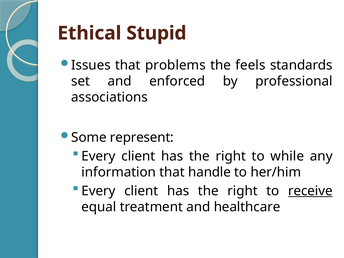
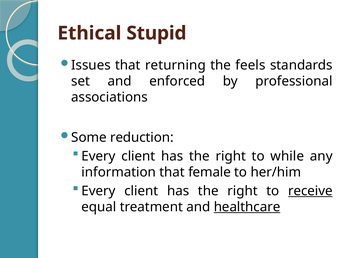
problems: problems -> returning
represent: represent -> reduction
handle: handle -> female
healthcare underline: none -> present
